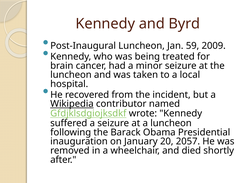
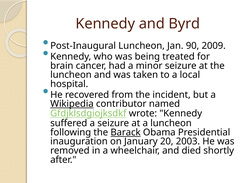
59: 59 -> 90
Barack underline: none -> present
2057: 2057 -> 2003
